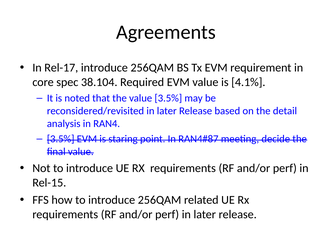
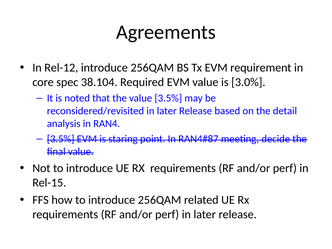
Rel-17: Rel-17 -> Rel-12
4.1%: 4.1% -> 3.0%
